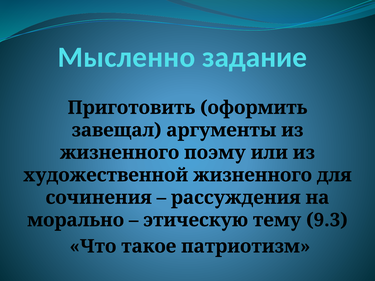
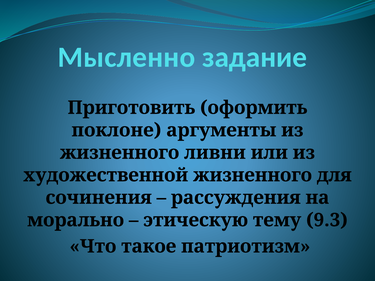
завещал: завещал -> поклоне
поэму: поэму -> ливни
